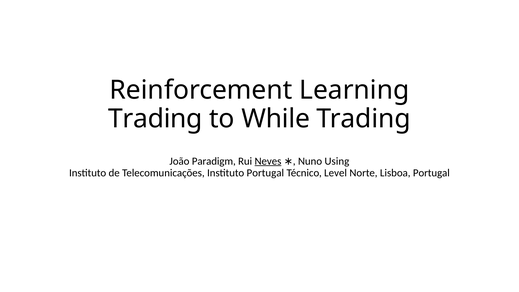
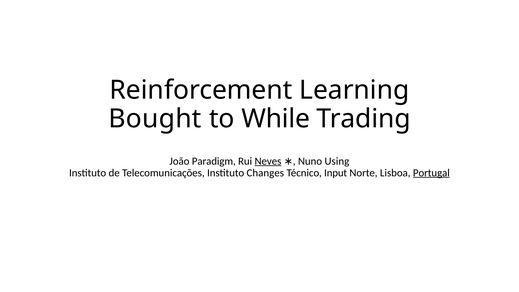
Trading at (155, 119): Trading -> Bought
Instituto Portugal: Portugal -> Changes
Level: Level -> Input
Portugal at (431, 173) underline: none -> present
